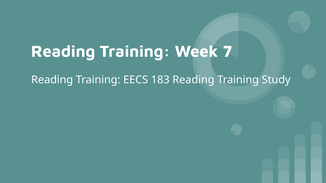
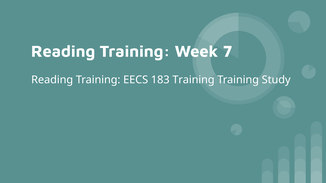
183 Reading: Reading -> Training
